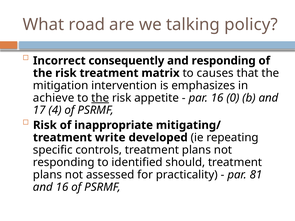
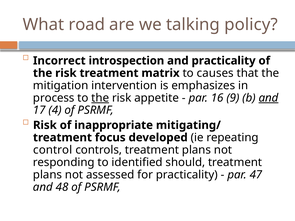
consequently: consequently -> introspection
and responding: responding -> practicality
achieve: achieve -> process
0: 0 -> 9
and at (269, 98) underline: none -> present
write: write -> focus
specific: specific -> control
81: 81 -> 47
and 16: 16 -> 48
